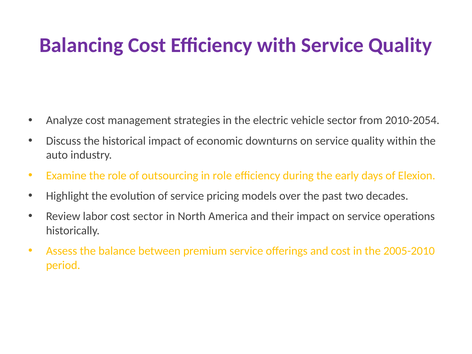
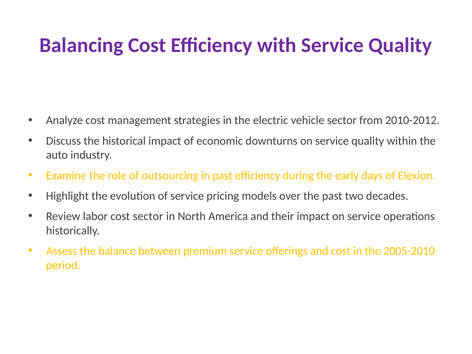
2010-2054: 2010-2054 -> 2010-2012
in role: role -> past
